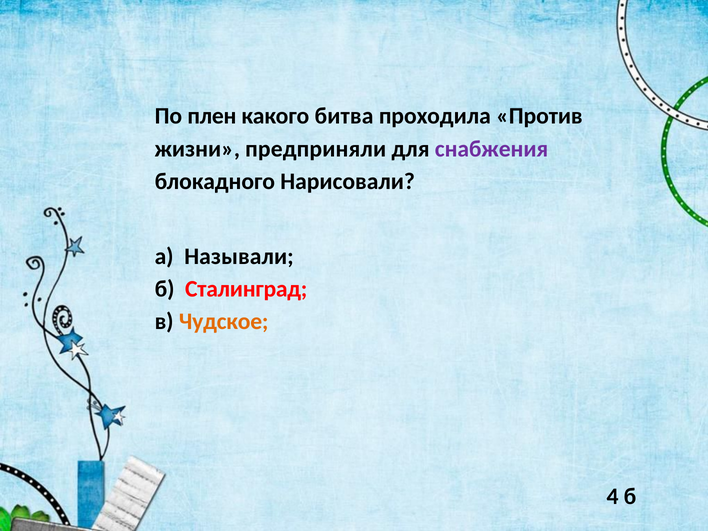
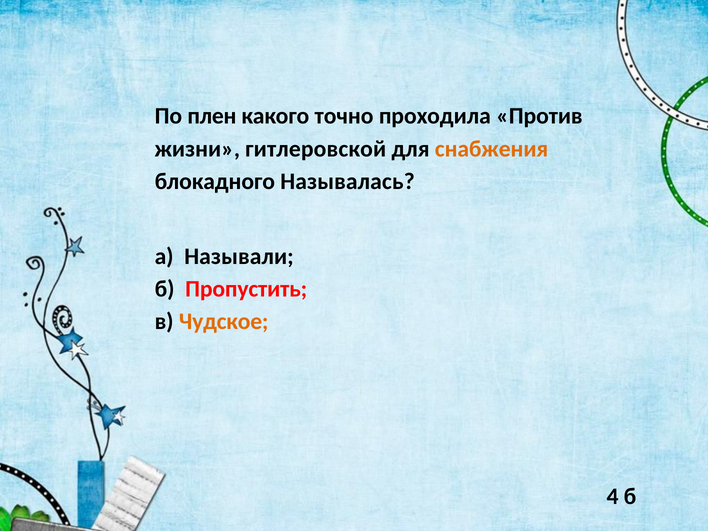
битва: битва -> точно
предприняли: предприняли -> гитлеровской
снабжения colour: purple -> orange
Нарисовали: Нарисовали -> Называлась
Сталинград: Сталинград -> Пропустить
